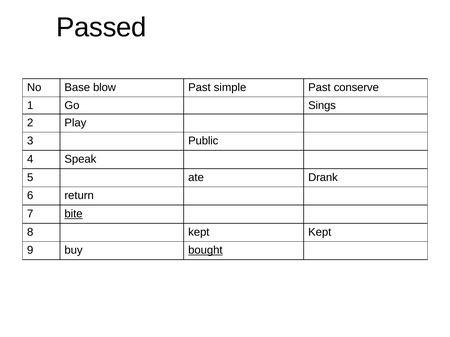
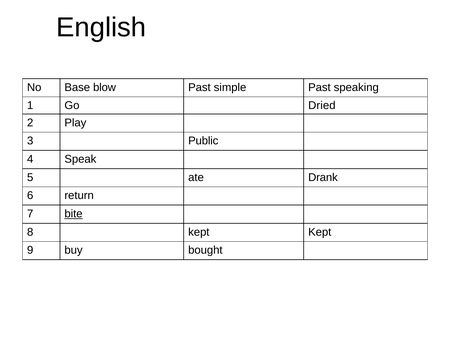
Passed: Passed -> English
conserve: conserve -> speaking
Sings: Sings -> Dried
bought underline: present -> none
